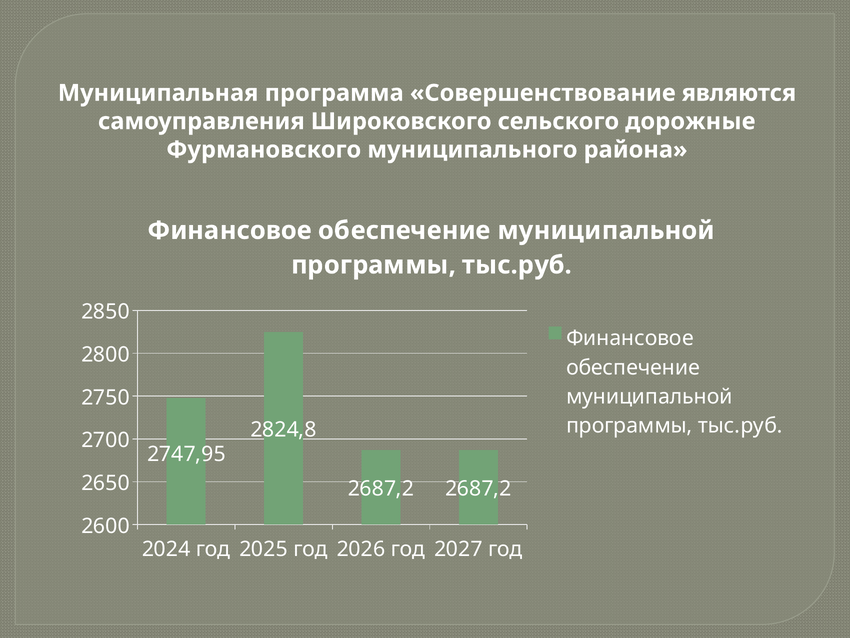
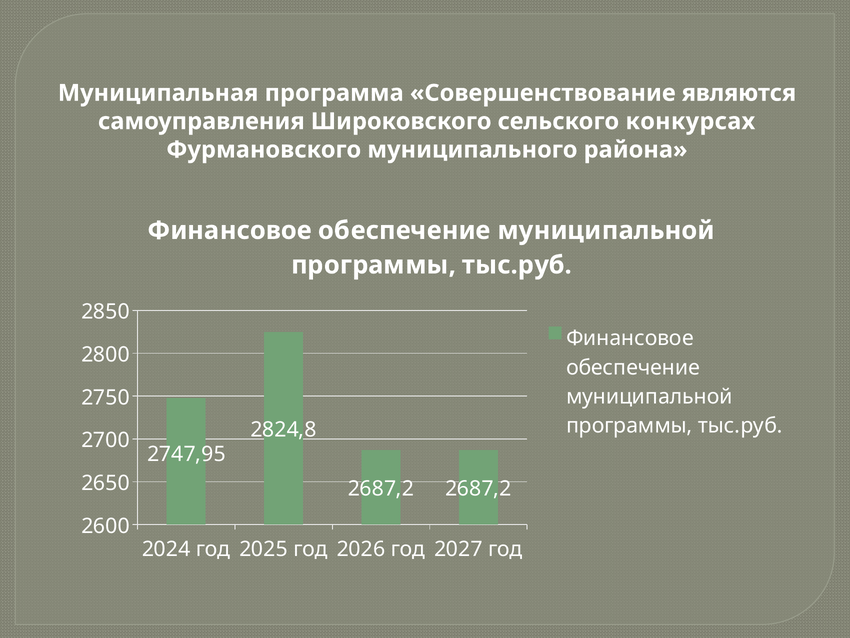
дорожные: дорожные -> конкурсах
